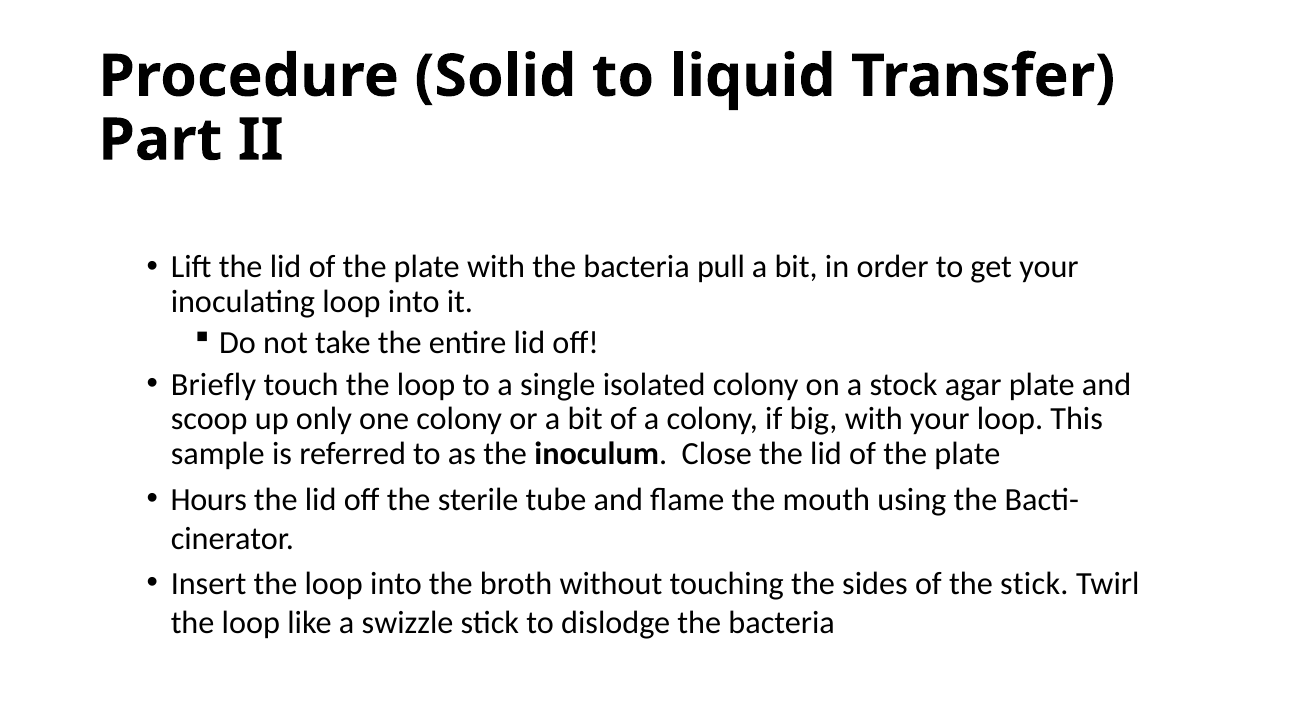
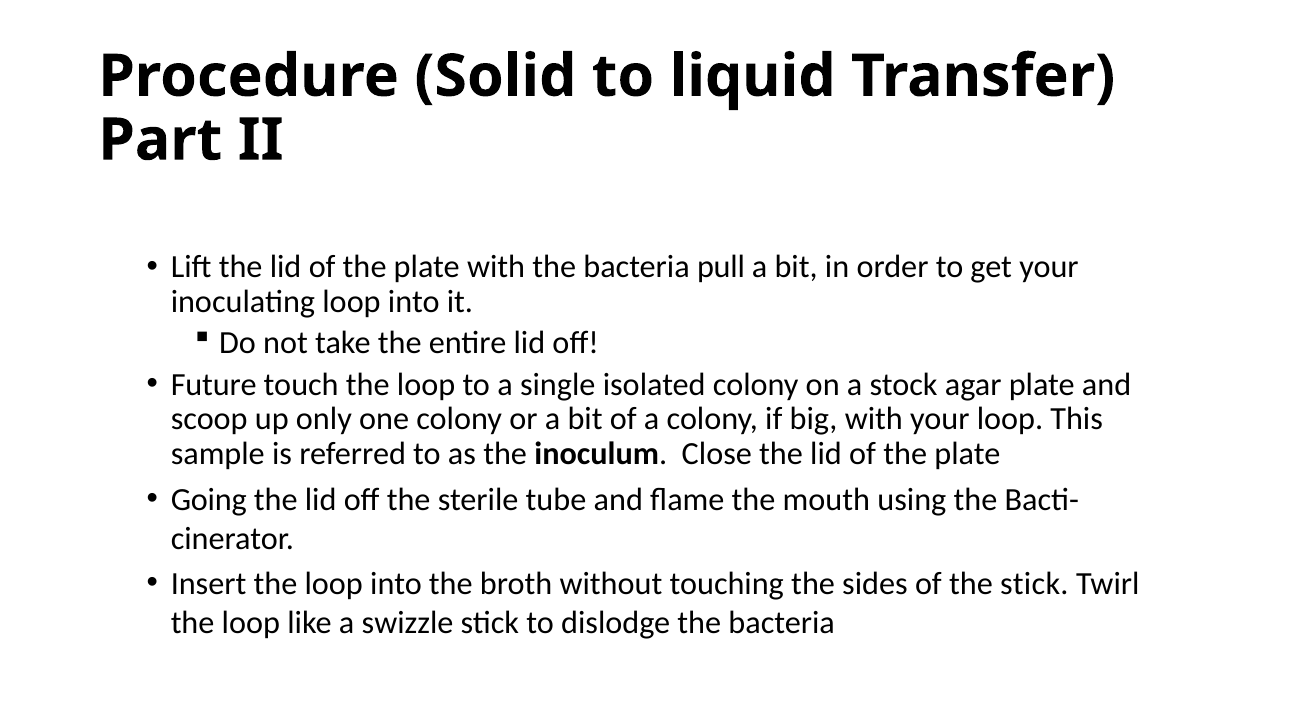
Briefly: Briefly -> Future
Hours: Hours -> Going
